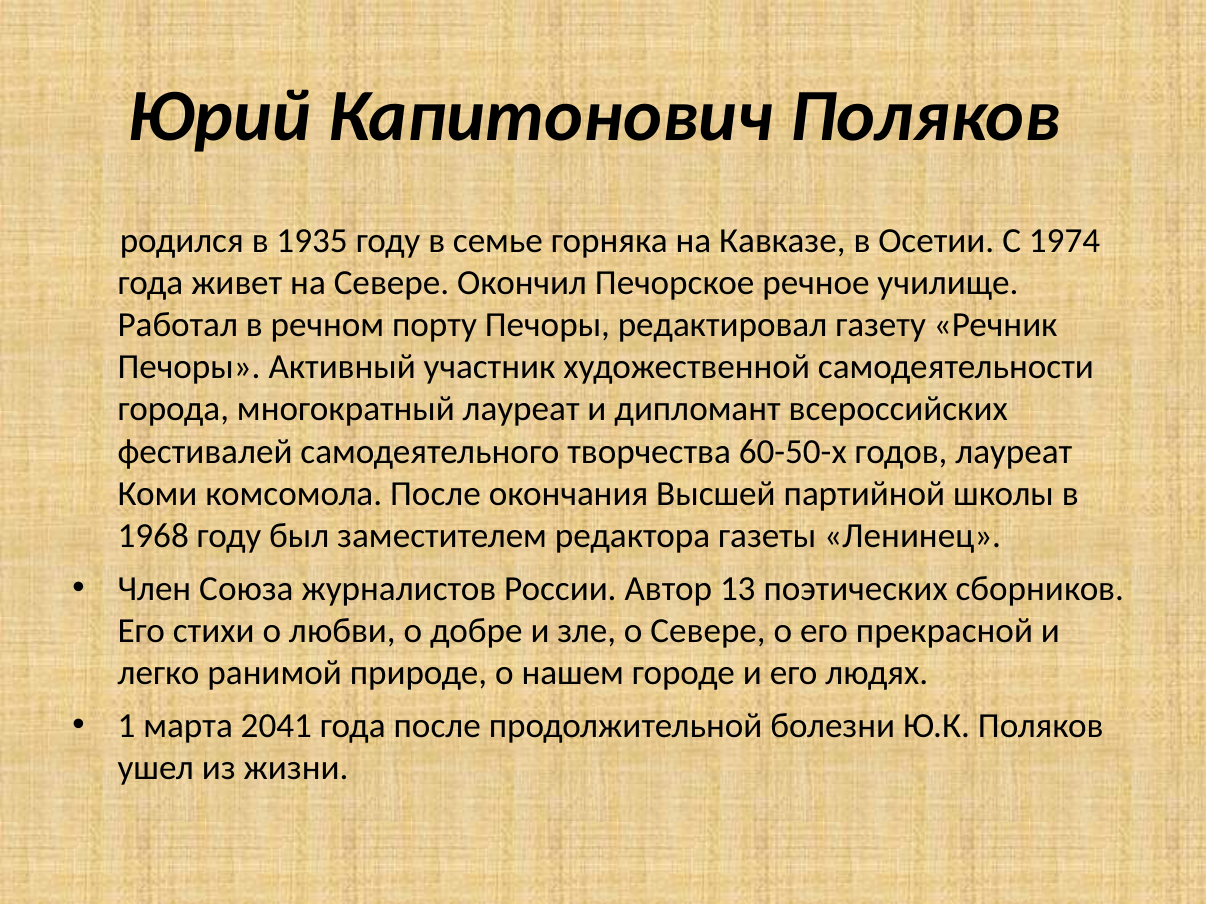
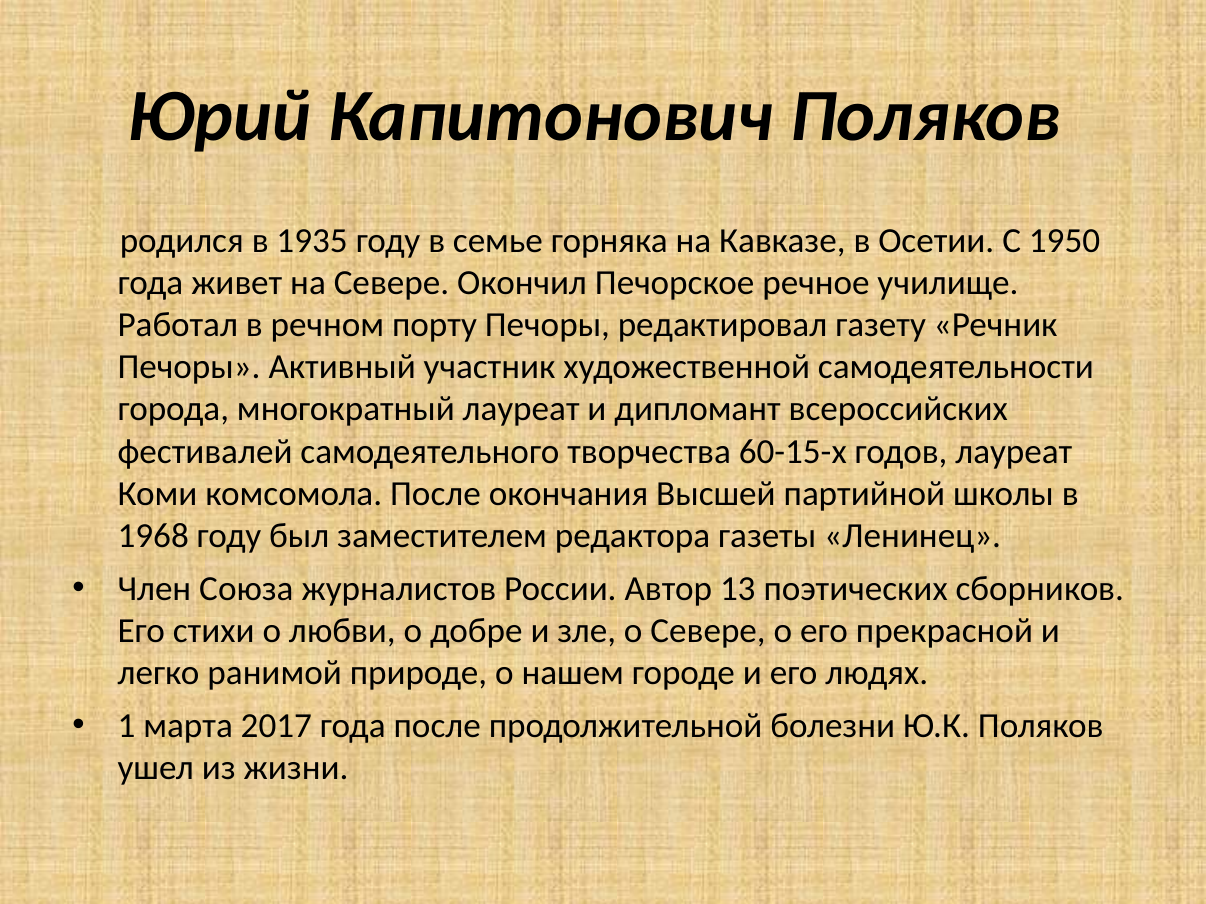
1974: 1974 -> 1950
60-50-х: 60-50-х -> 60-15-х
2041: 2041 -> 2017
